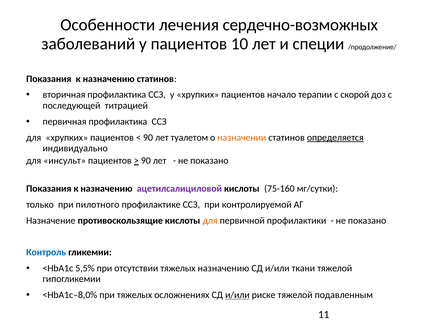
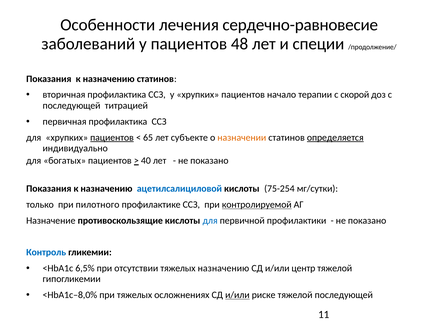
сердечно-возможных: сердечно-возможных -> сердечно-равновесие
10: 10 -> 48
пациентов at (112, 137) underline: none -> present
90 at (148, 137): 90 -> 65
туалетом: туалетом -> субъекте
инсульт: инсульт -> богатых
90 at (146, 160): 90 -> 40
ацетилсалициловой colour: purple -> blue
75-160: 75-160 -> 75-254
контролируемой underline: none -> present
для at (210, 220) colour: orange -> blue
5,5%: 5,5% -> 6,5%
ткани: ткани -> центр
тяжелой подавленным: подавленным -> последующей
